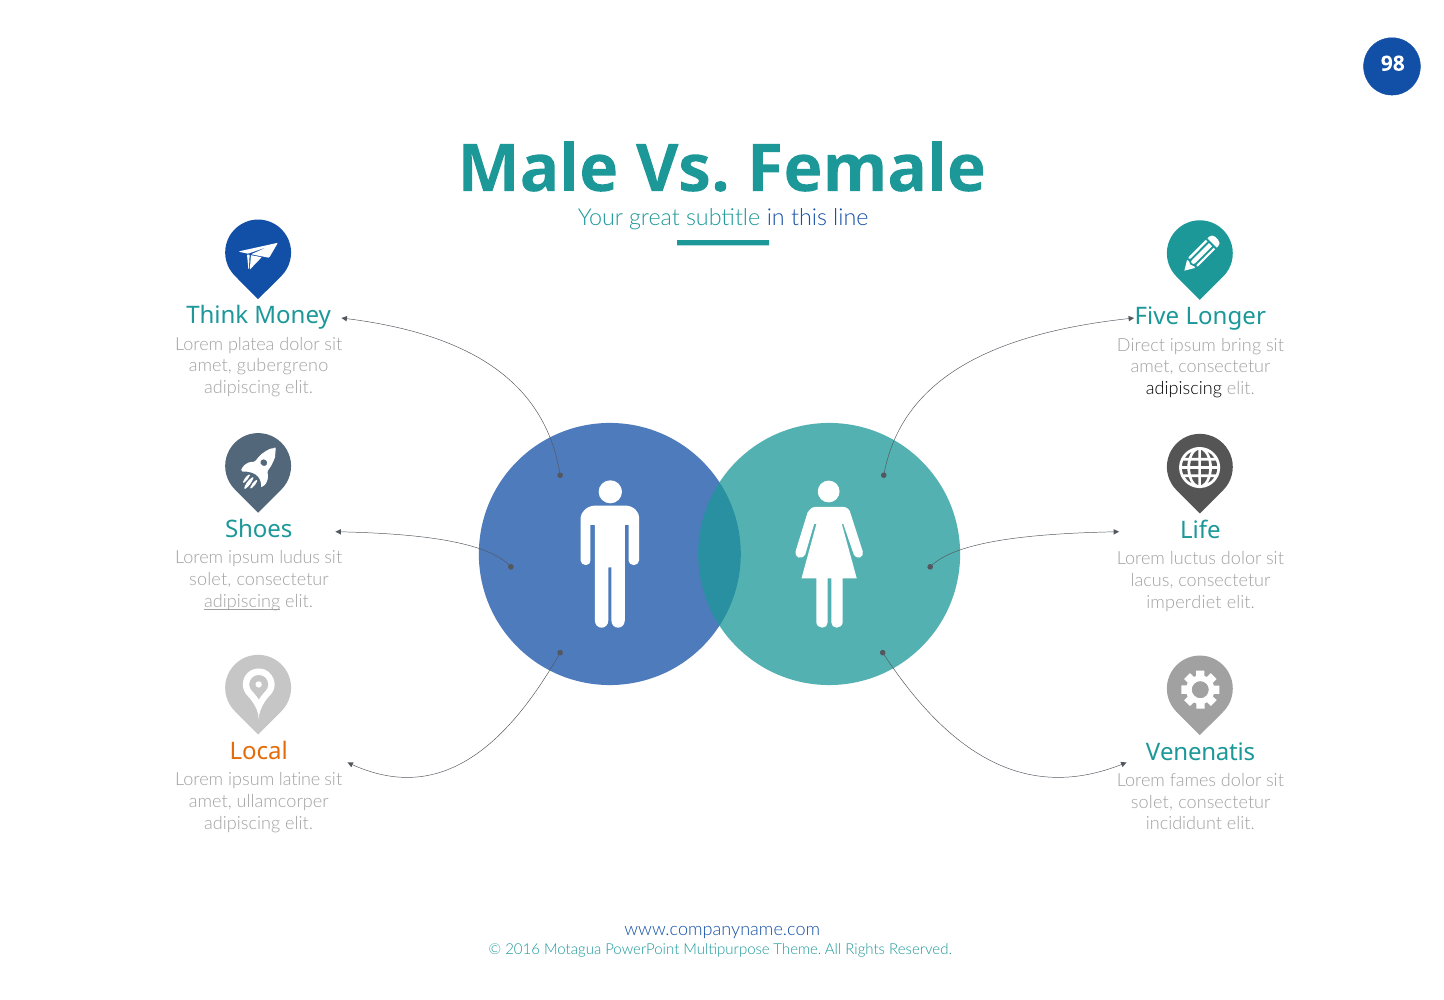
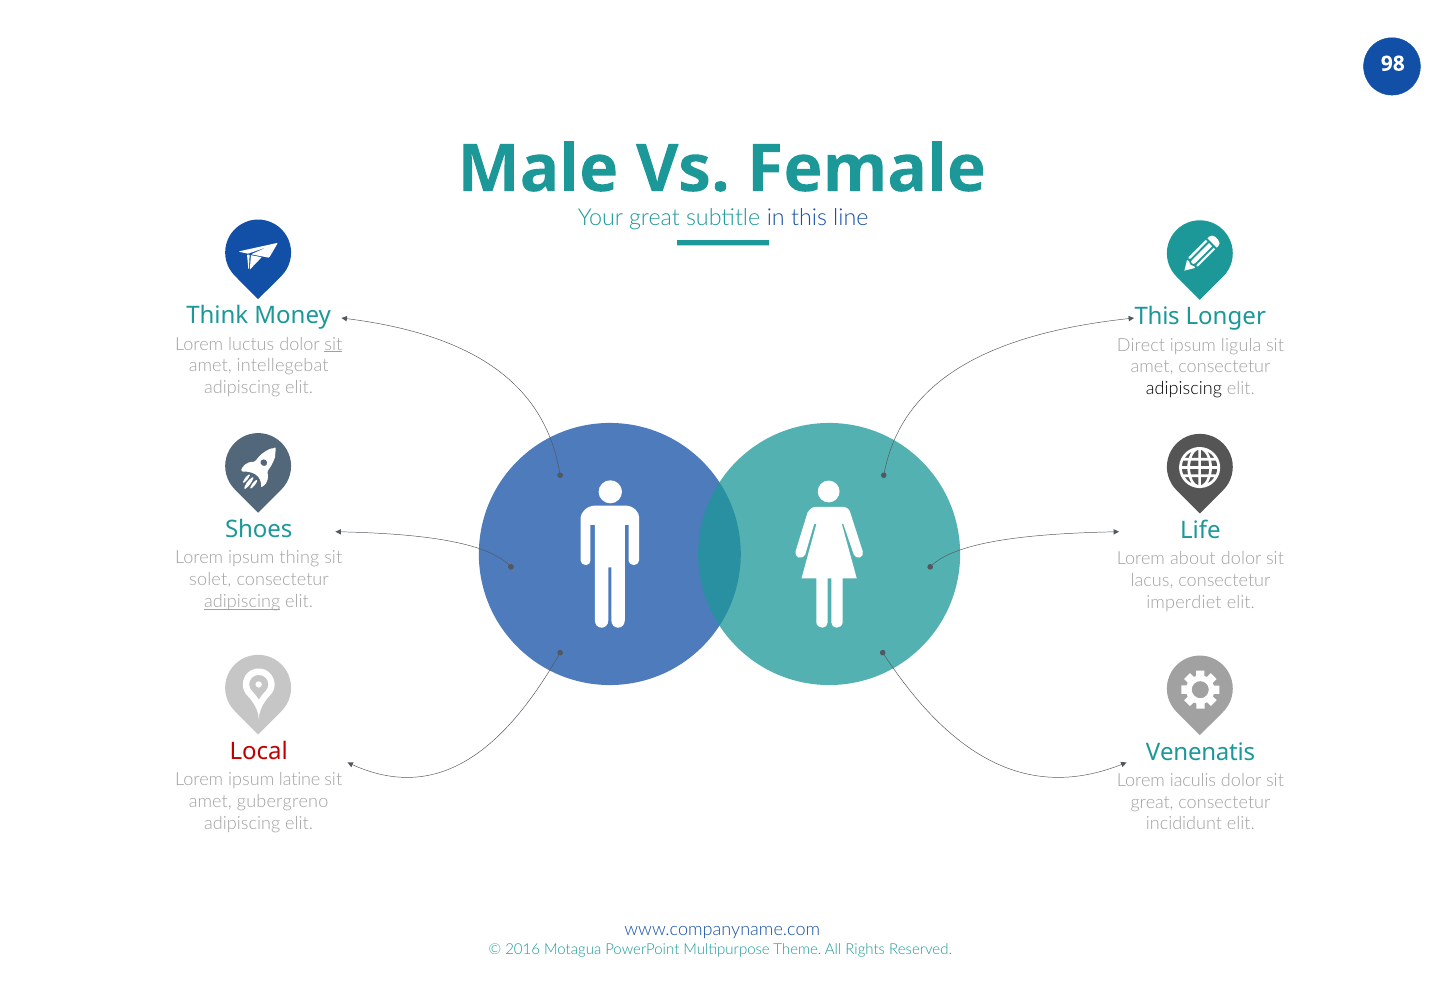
Five at (1157, 317): Five -> This
platea: platea -> luctus
sit at (333, 344) underline: none -> present
bring: bring -> ligula
gubergreno: gubergreno -> intellegebat
ludus: ludus -> thing
luctus: luctus -> about
Local colour: orange -> red
fames: fames -> iaculis
ullamcorper: ullamcorper -> gubergreno
solet at (1152, 802): solet -> great
